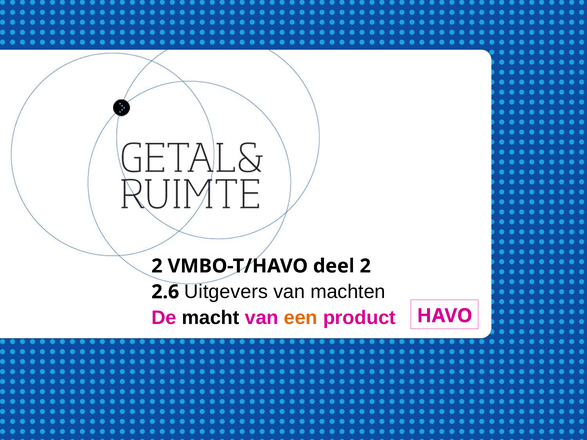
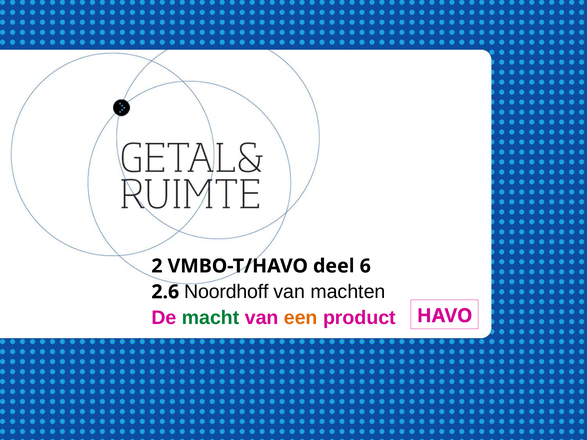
deel 2: 2 -> 6
Uitgevers: Uitgevers -> Noordhoff
macht colour: black -> green
